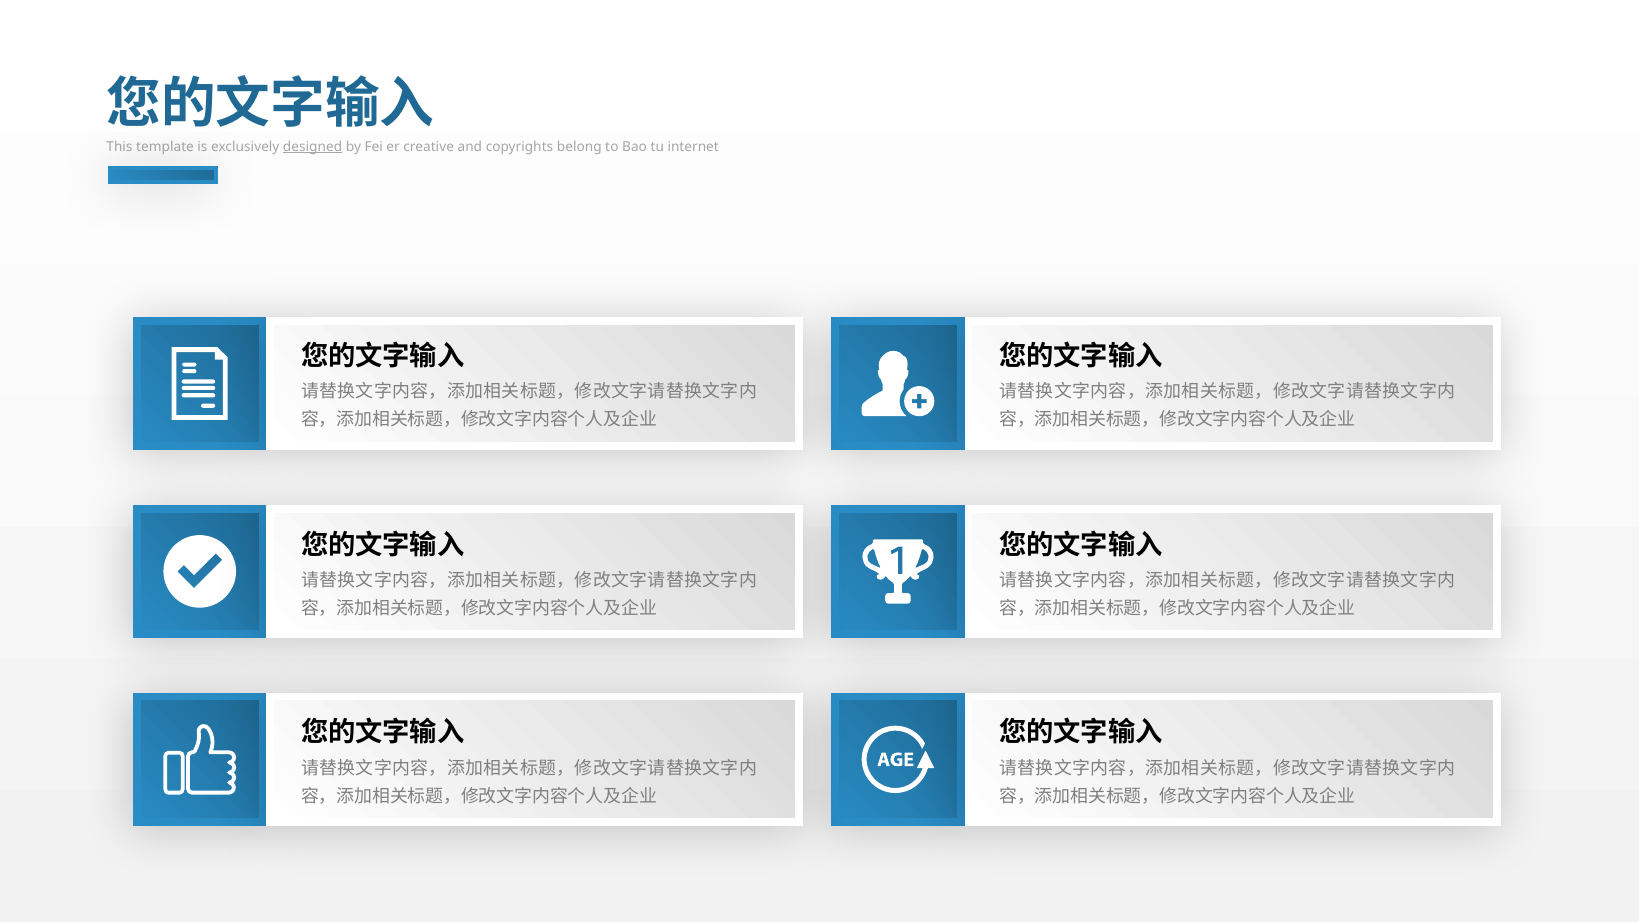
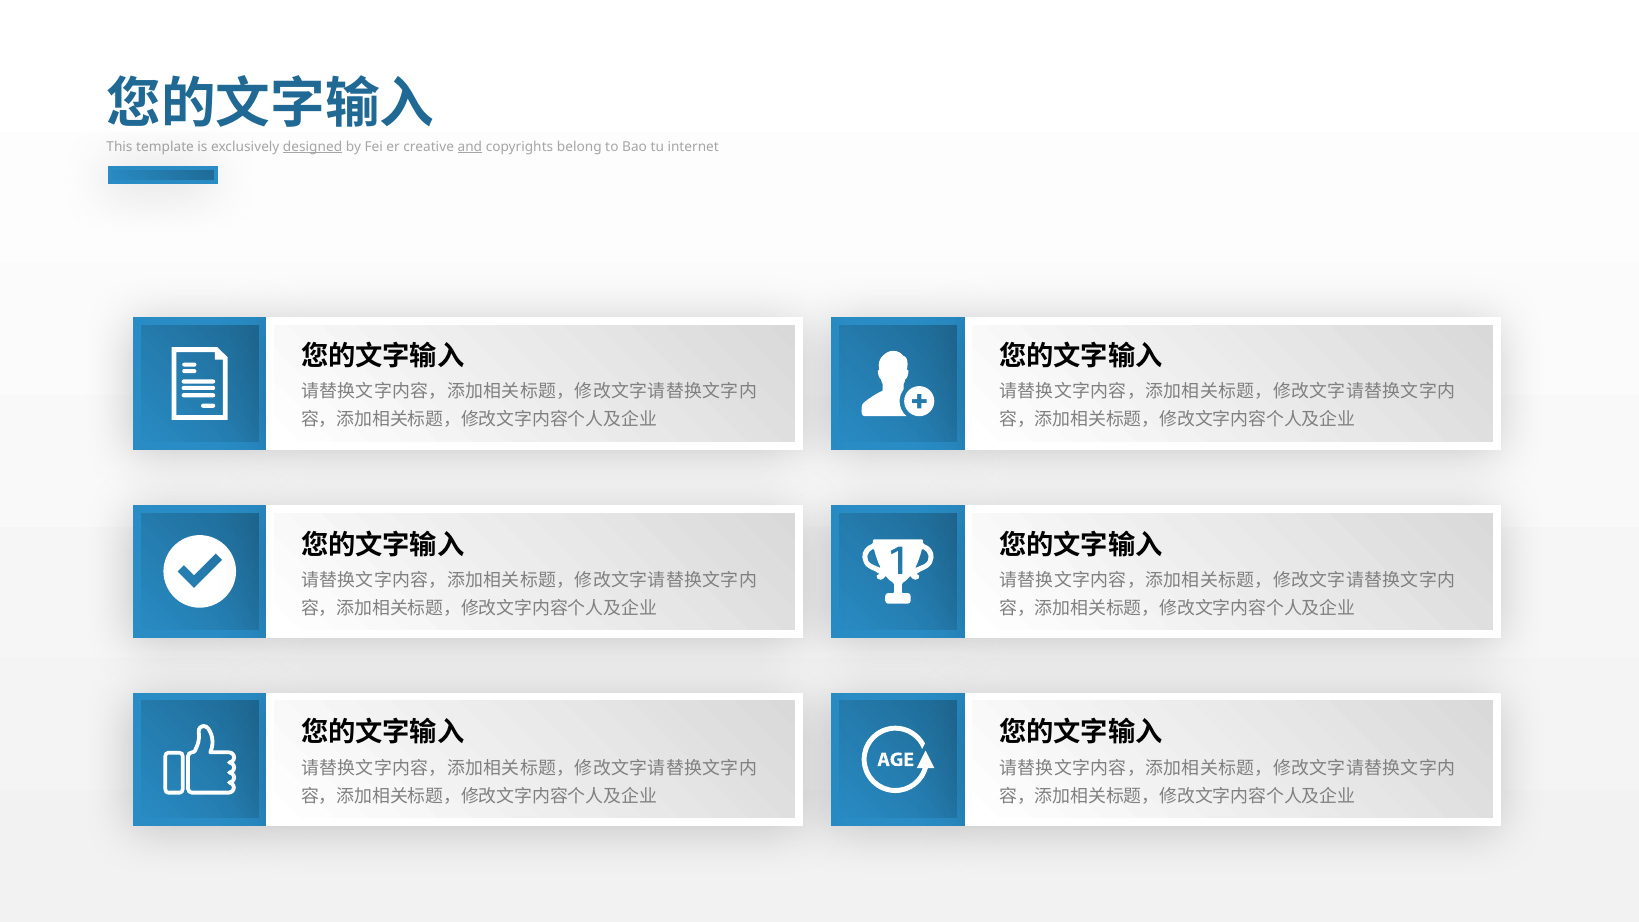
and underline: none -> present
